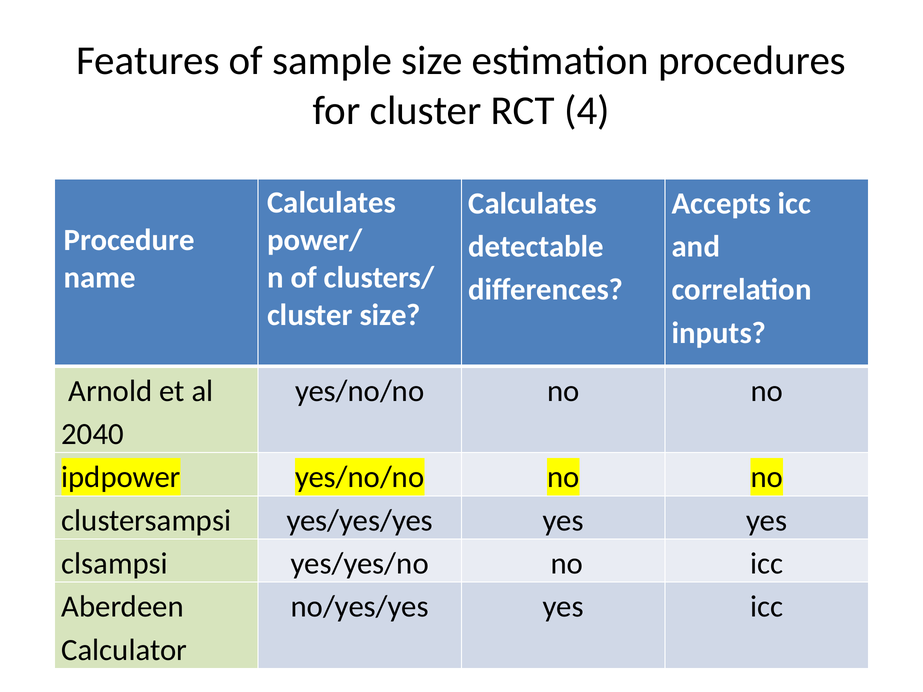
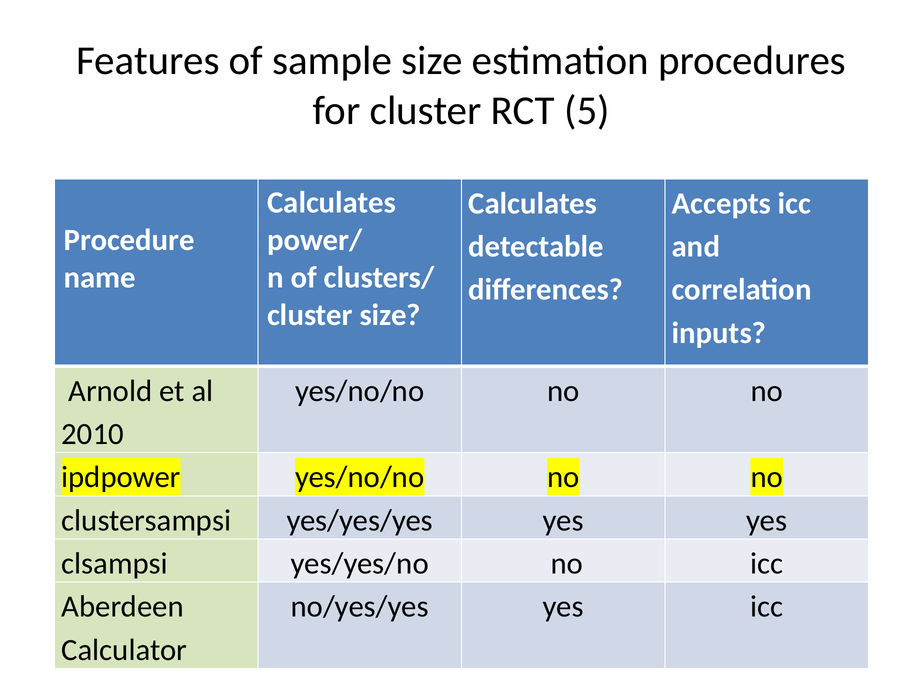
4: 4 -> 5
2040: 2040 -> 2010
